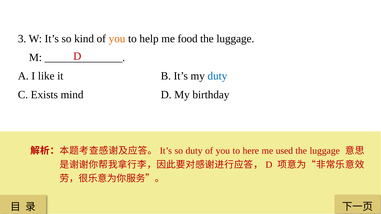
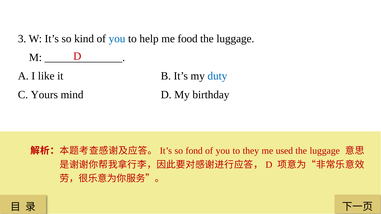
you at (117, 39) colour: orange -> blue
Exists: Exists -> Yours
so duty: duty -> fond
here: here -> they
